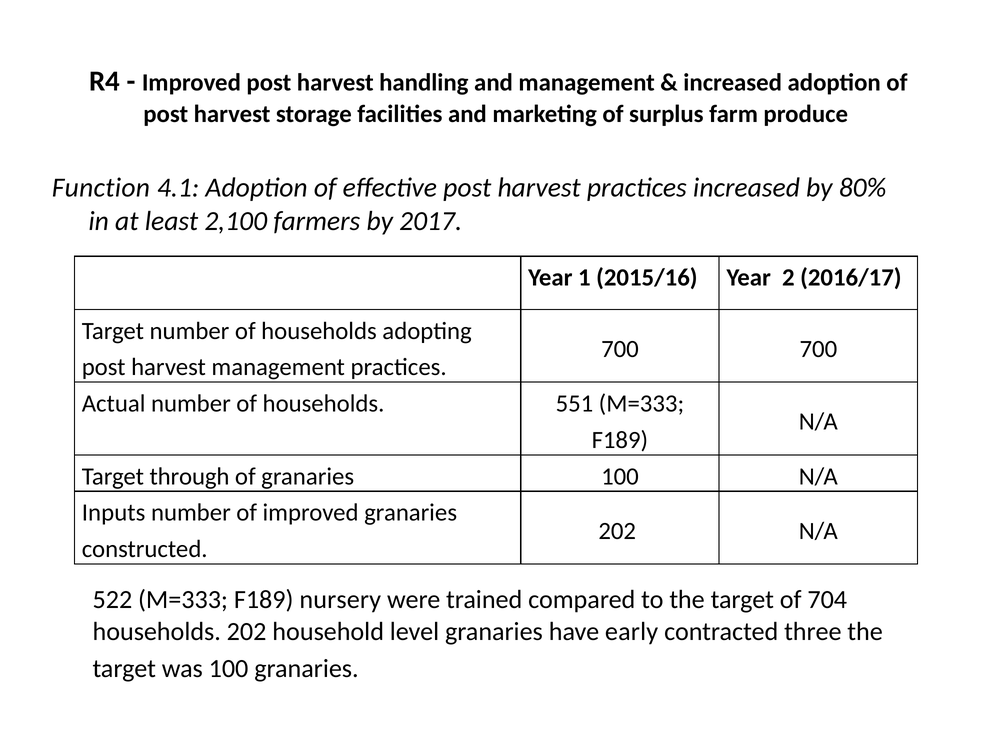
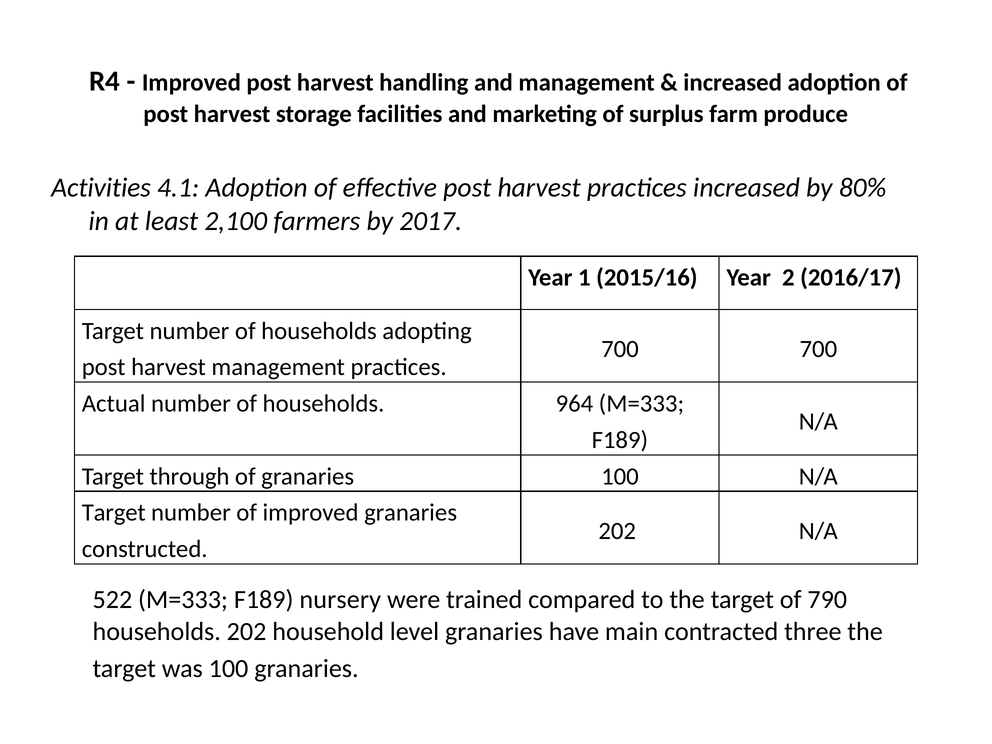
Function: Function -> Activities
551: 551 -> 964
Inputs at (114, 513): Inputs -> Target
704: 704 -> 790
early: early -> main
